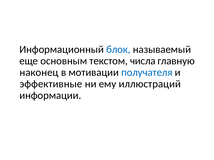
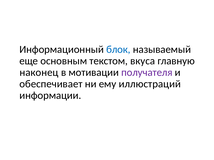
числа: числа -> вкуса
получателя colour: blue -> purple
эффективные: эффективные -> обеспечивает
